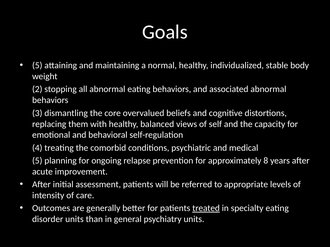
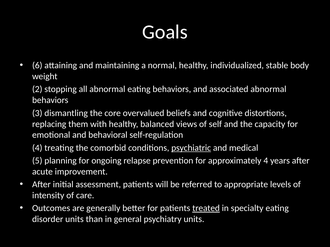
5 at (37, 66): 5 -> 6
psychiatric underline: none -> present
approximately 8: 8 -> 4
